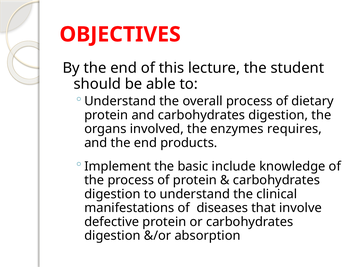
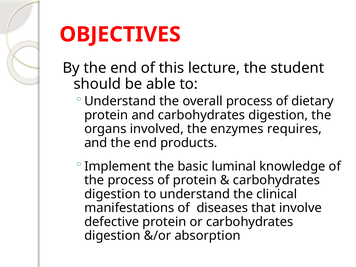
include: include -> luminal
